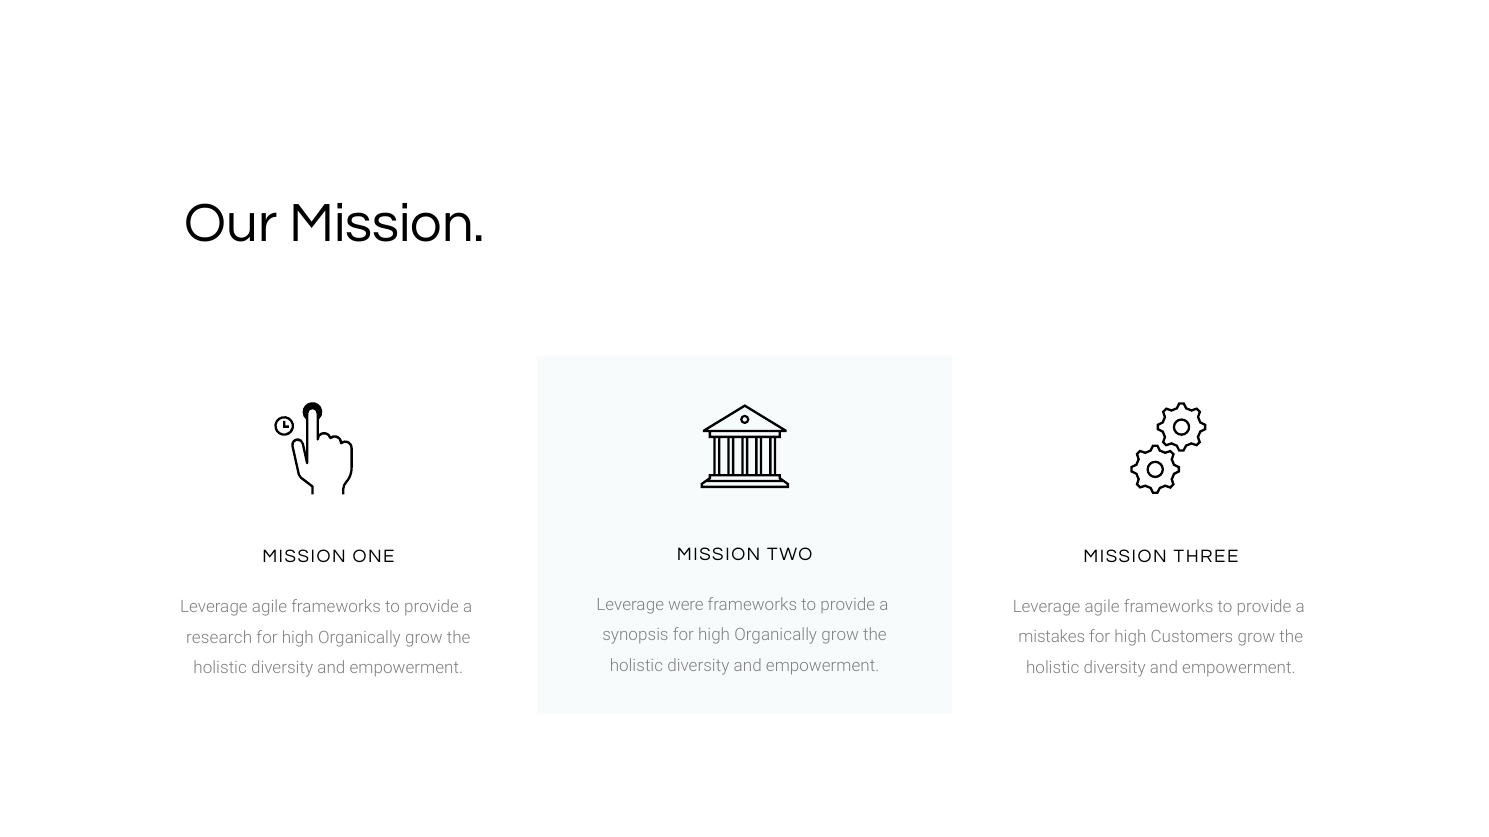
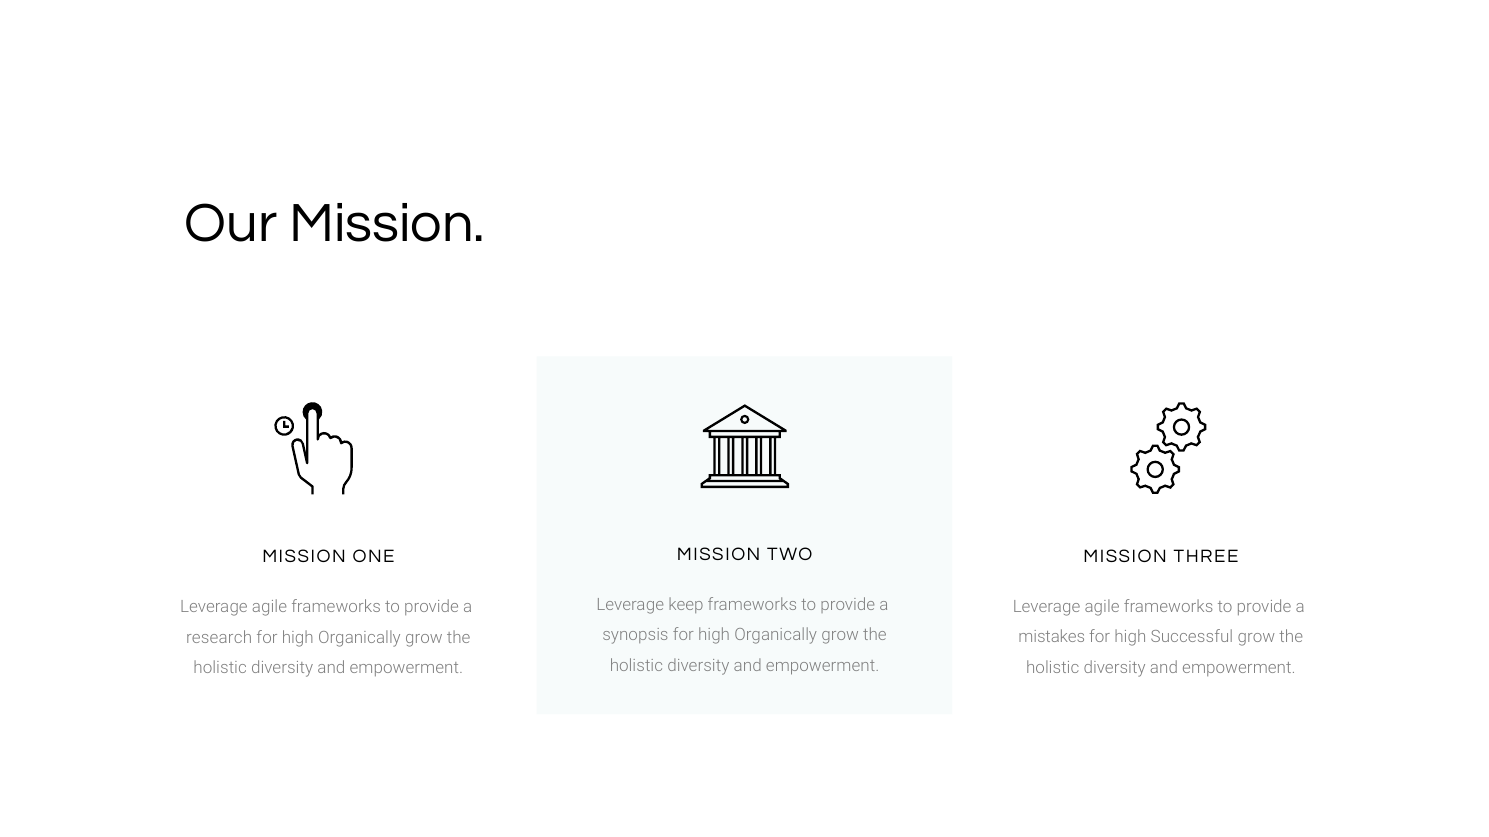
were: were -> keep
Customers: Customers -> Successful
